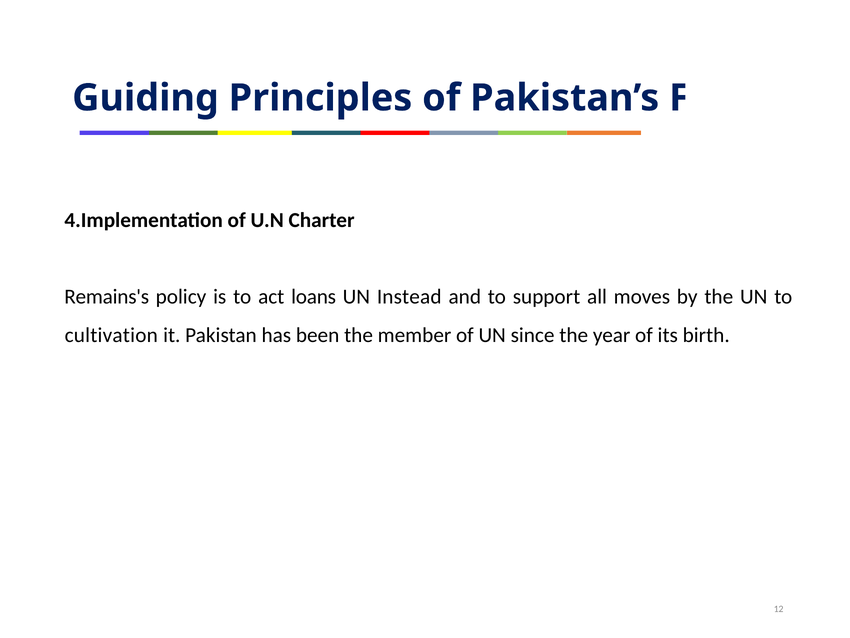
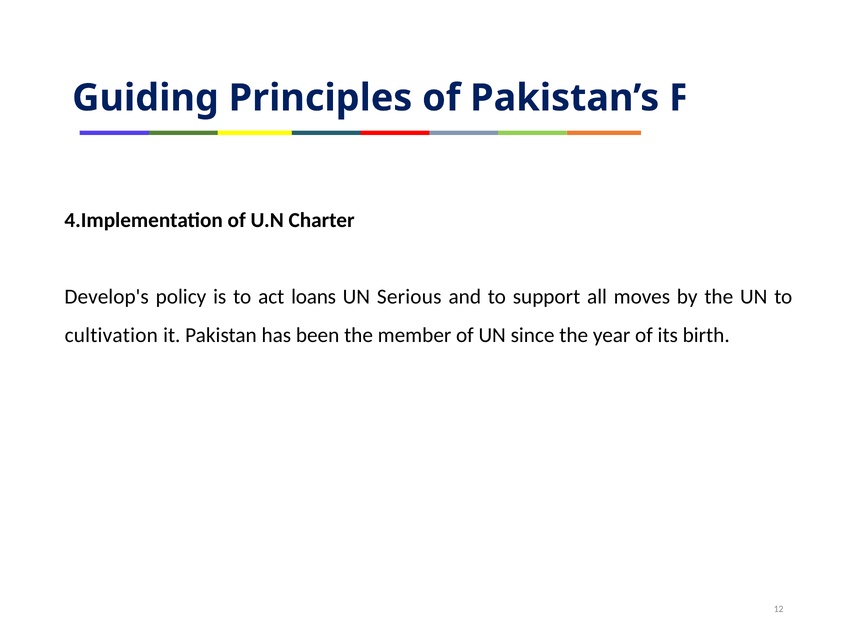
Remains's: Remains's -> Develop's
Instead: Instead -> Serious
